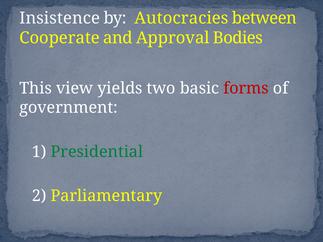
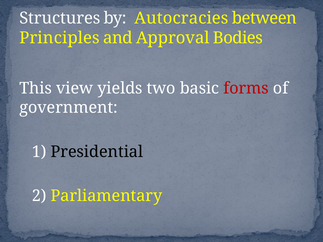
Insistence: Insistence -> Structures
Cooperate: Cooperate -> Principles
Presidential colour: green -> black
